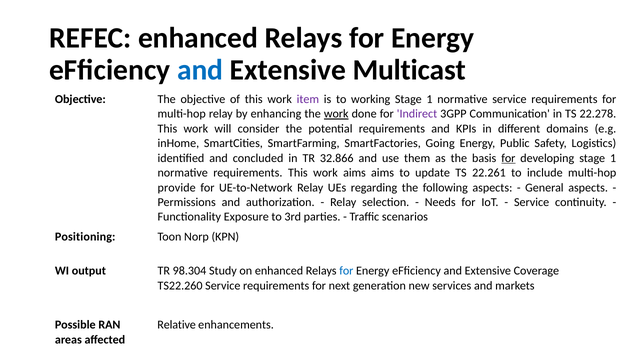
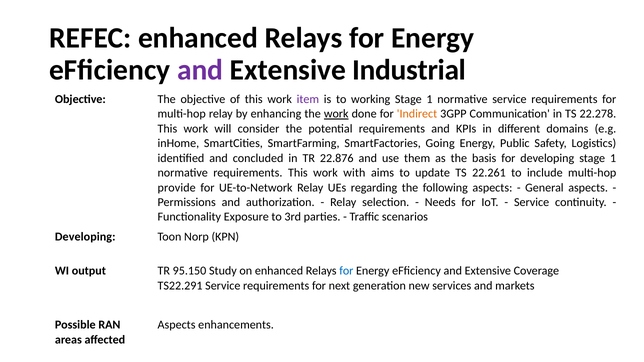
and at (200, 70) colour: blue -> purple
Multicast: Multicast -> Industrial
Indirect colour: purple -> orange
32.866: 32.866 -> 22.876
for at (508, 158) underline: present -> none
work aims: aims -> with
Positioning at (85, 237): Positioning -> Developing
98.304: 98.304 -> 95.150
TS22.260: TS22.260 -> TS22.291
Relative at (177, 325): Relative -> Aspects
